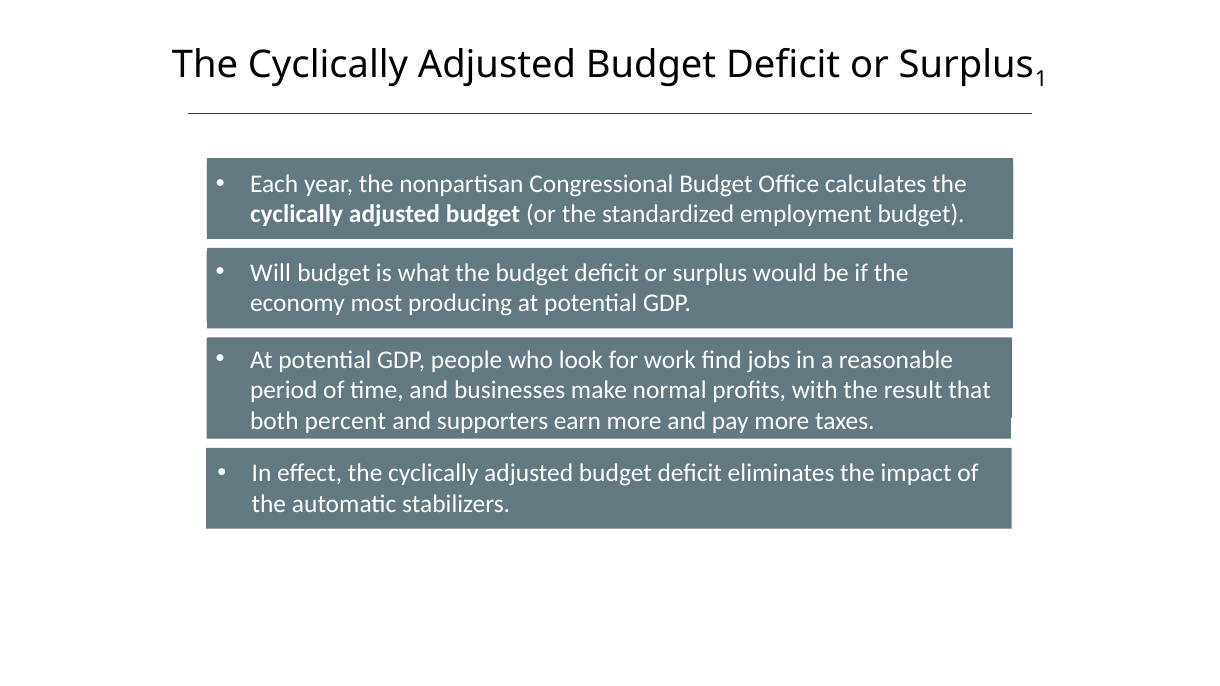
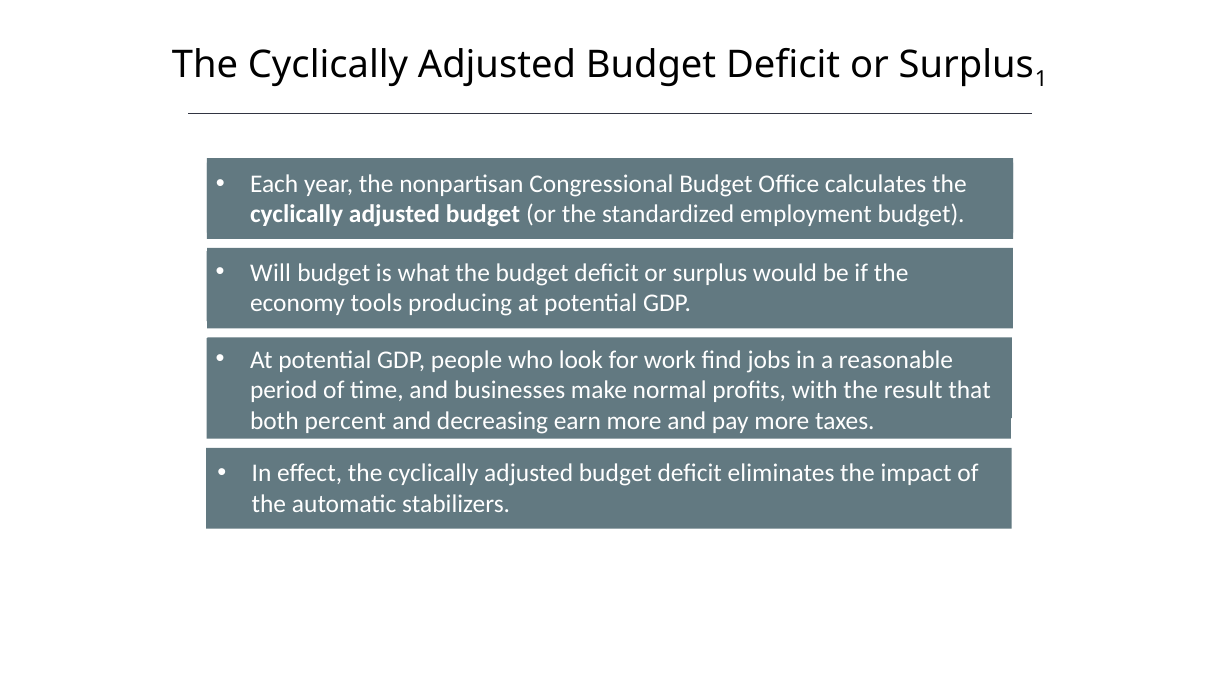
most: most -> tools
supporters: supporters -> decreasing
